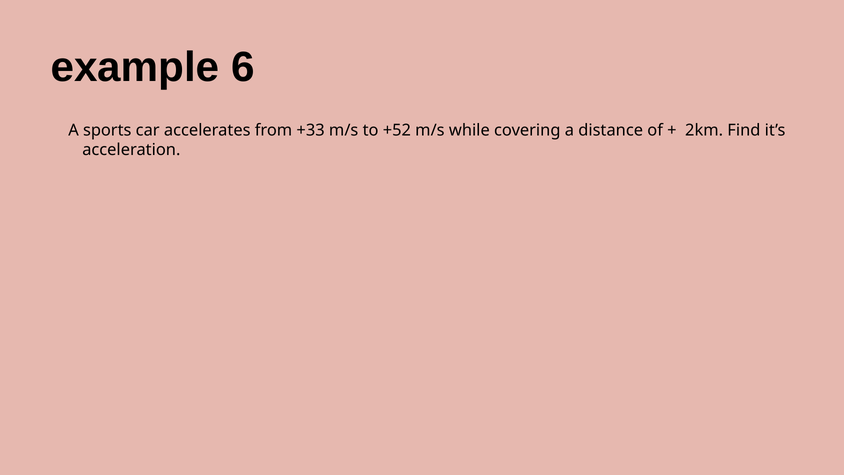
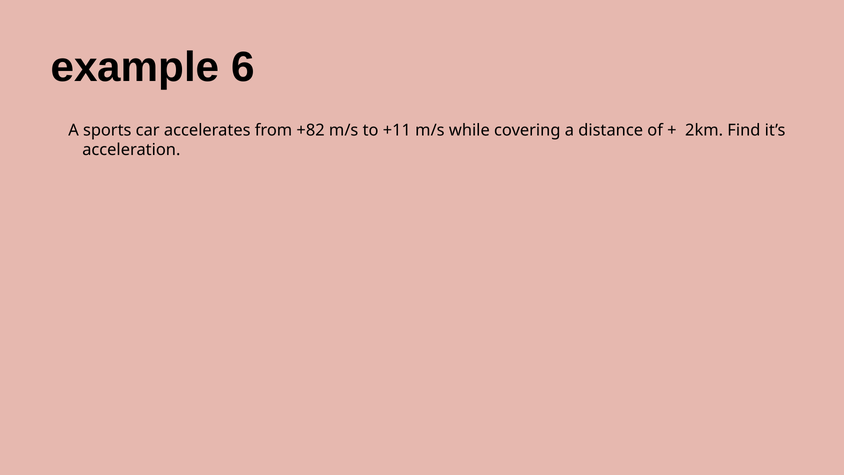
+33: +33 -> +82
+52: +52 -> +11
